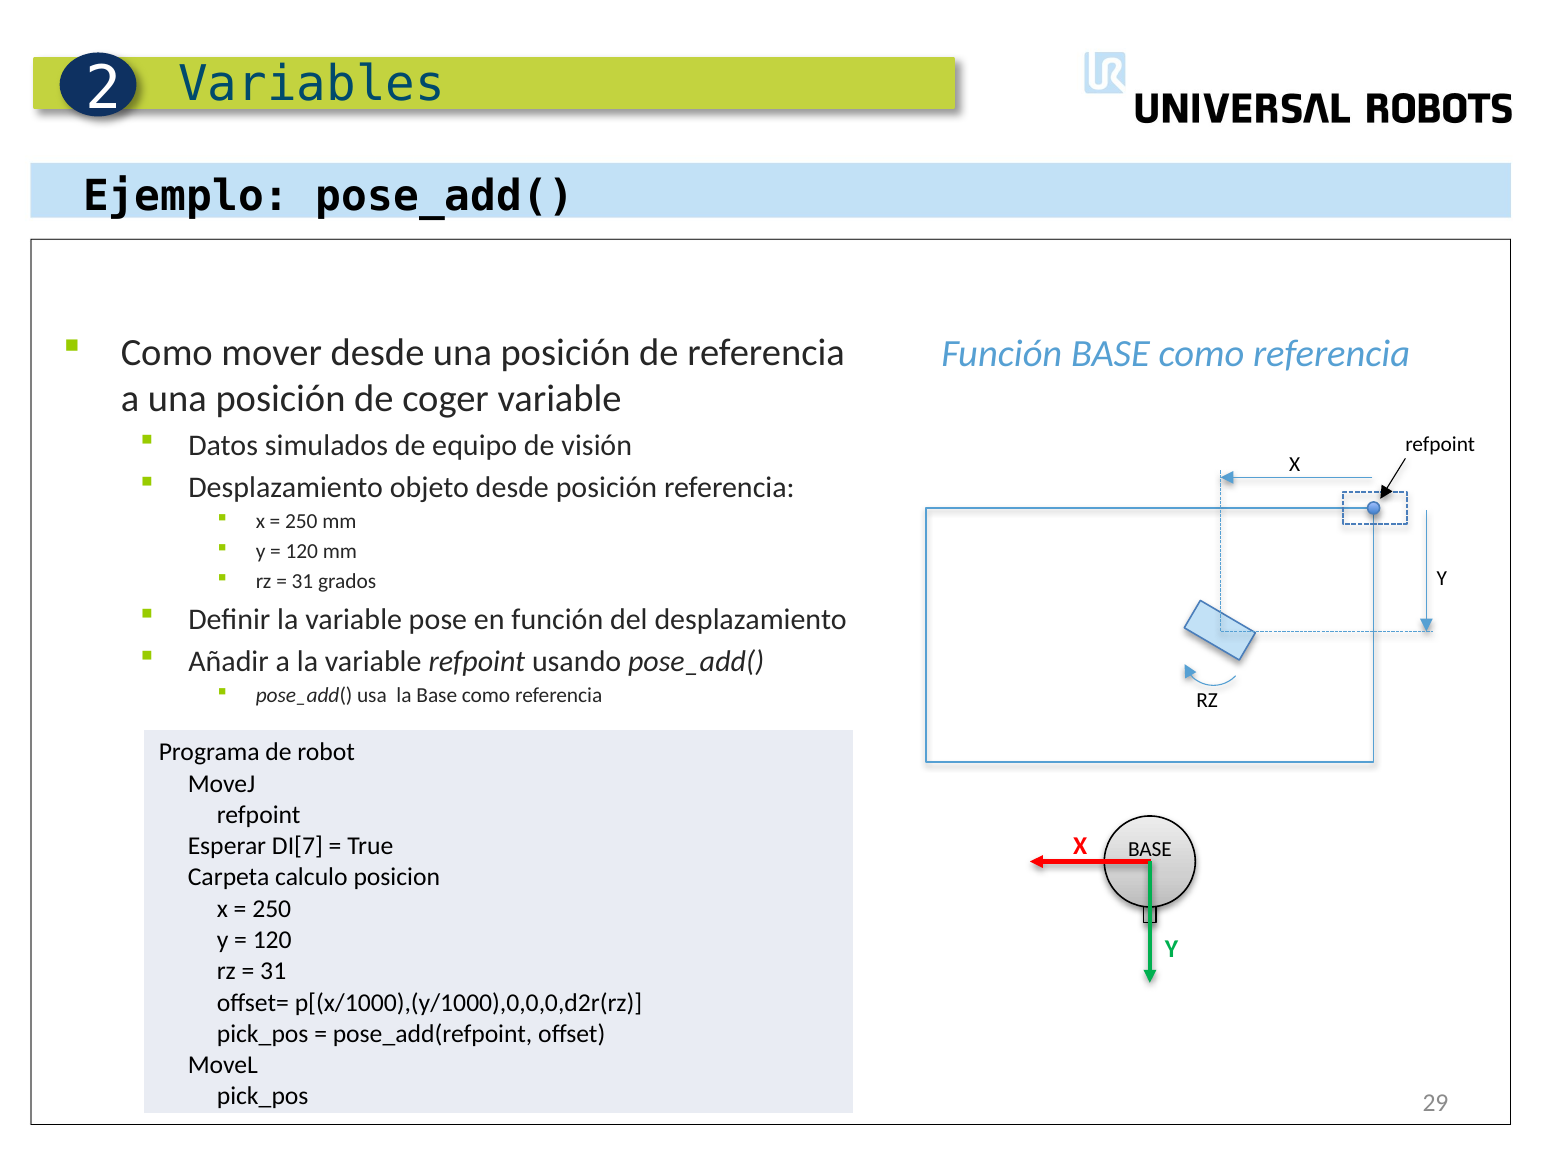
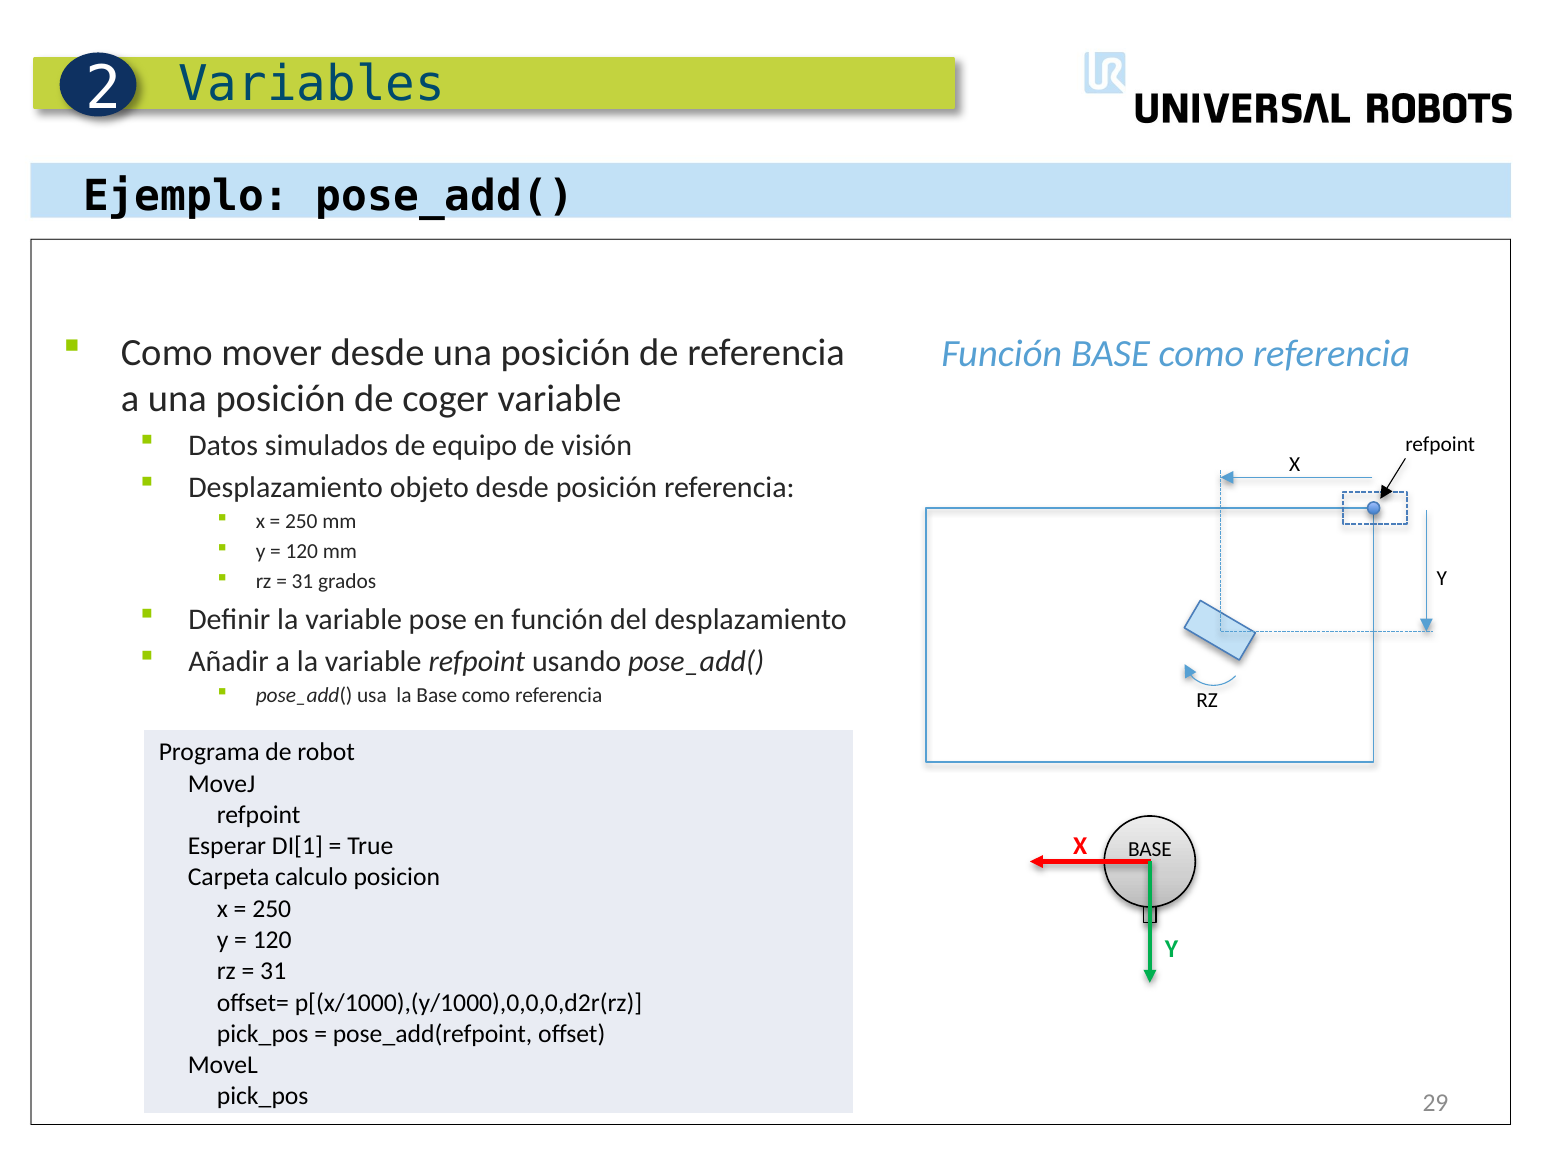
DI[7: DI[7 -> DI[1
